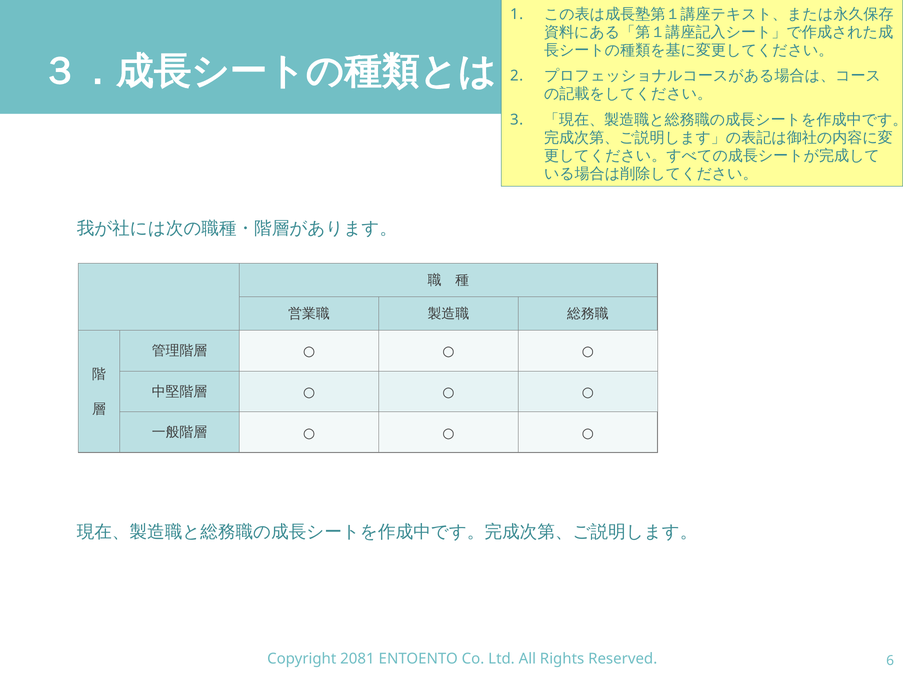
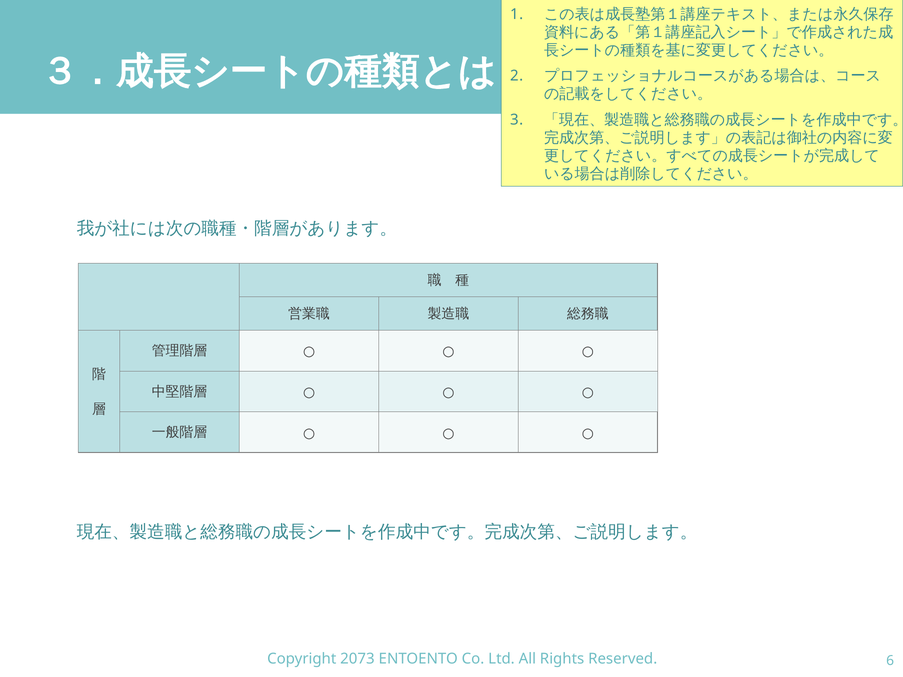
2081: 2081 -> 2073
